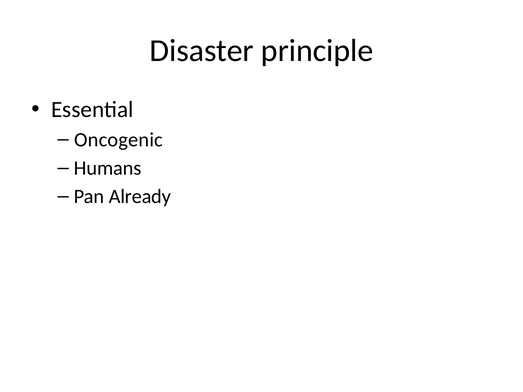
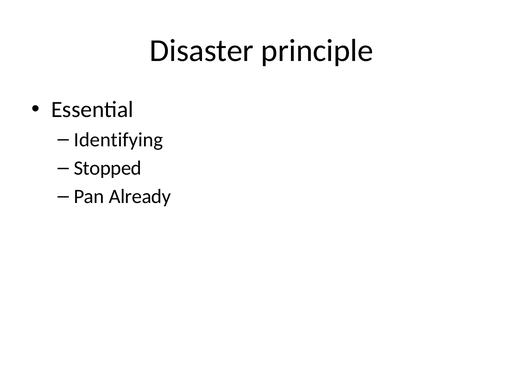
Oncogenic: Oncogenic -> Identifying
Humans: Humans -> Stopped
